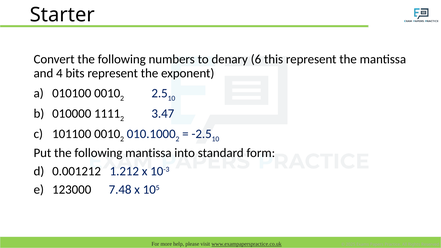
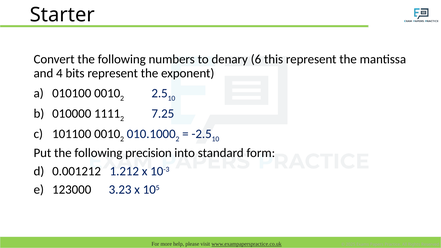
3.47: 3.47 -> 7.25
following mantissa: mantissa -> precision
7.48: 7.48 -> 3.23
